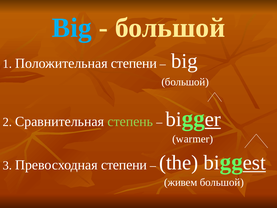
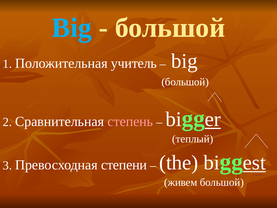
Положительная степени: степени -> учитель
степень colour: light green -> pink
warmer: warmer -> теплый
